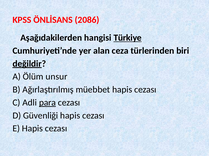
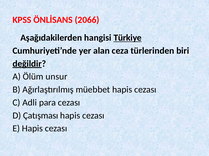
2086: 2086 -> 2066
para underline: present -> none
Güvenliği: Güvenliği -> Çatışması
